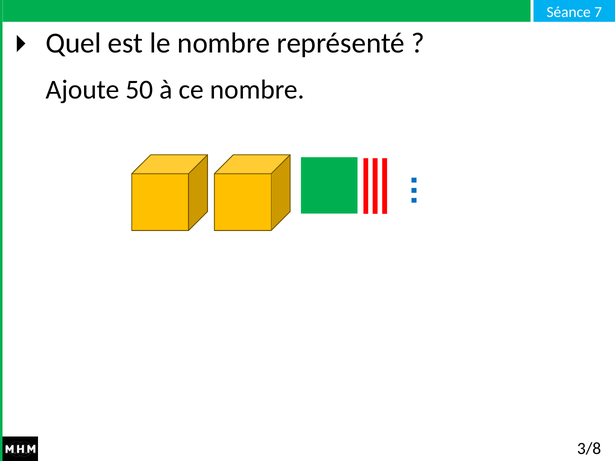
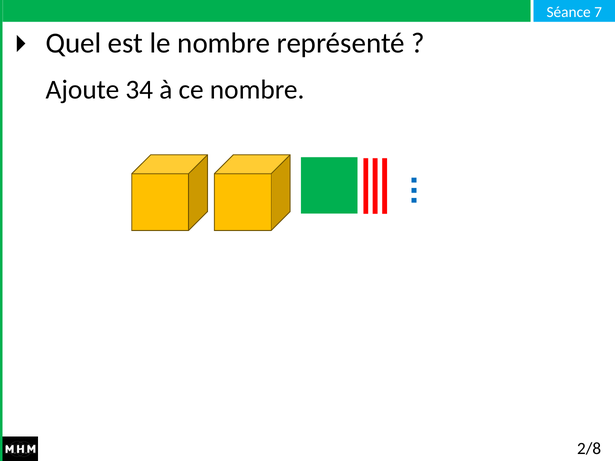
50: 50 -> 34
3/8: 3/8 -> 2/8
